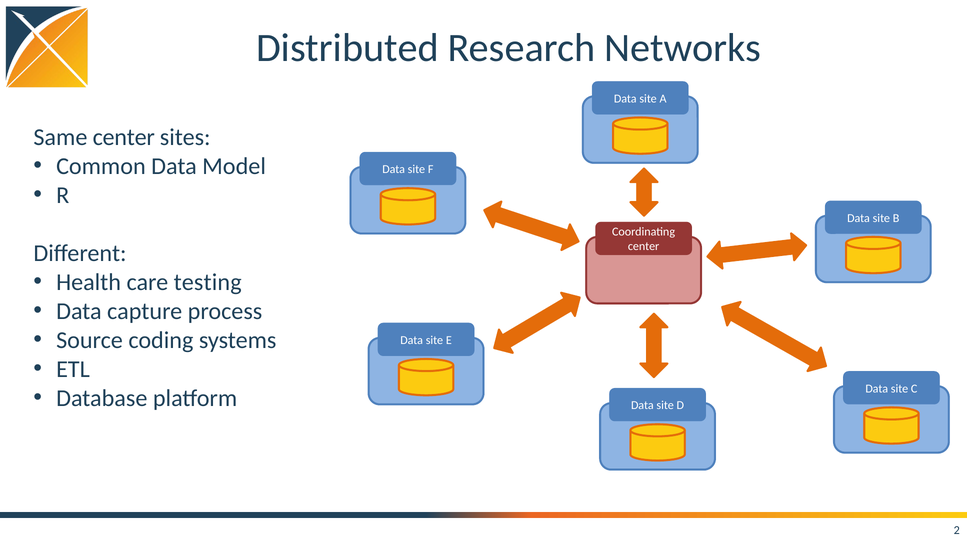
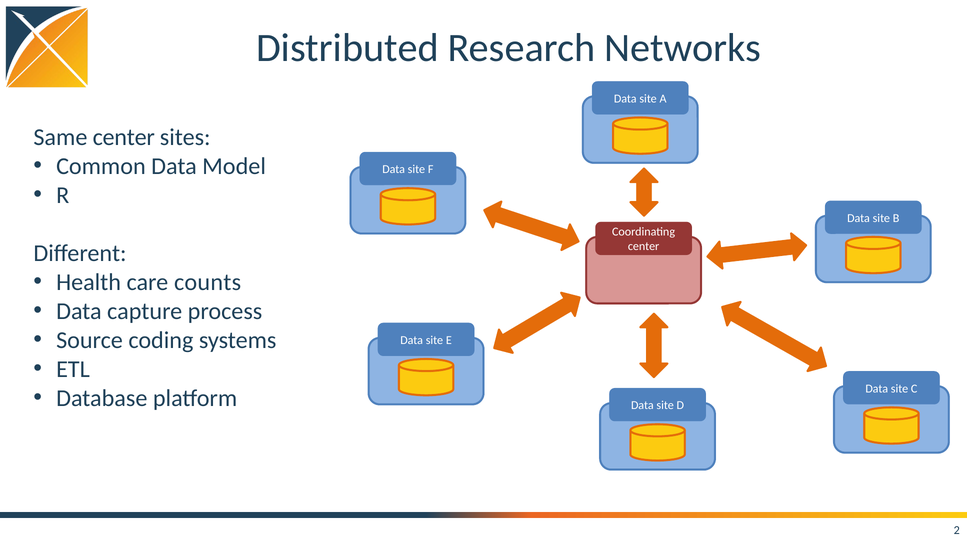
testing: testing -> counts
